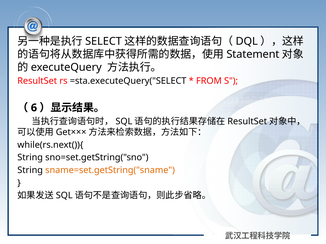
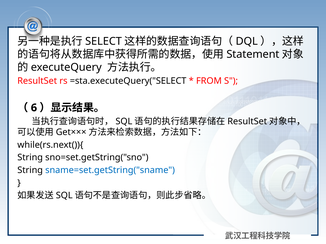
sname=set.getString("sname colour: orange -> blue
